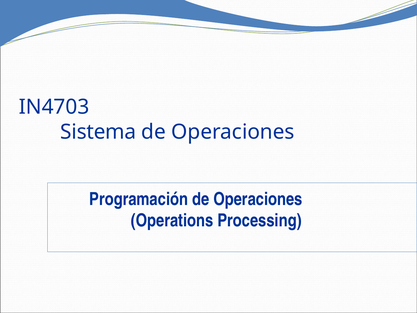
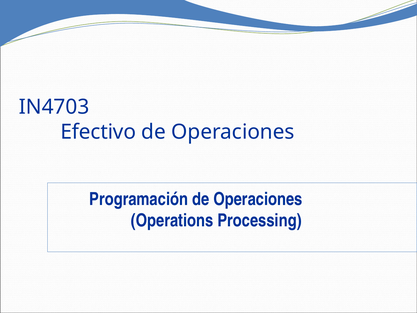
Sistema: Sistema -> Efectivo
